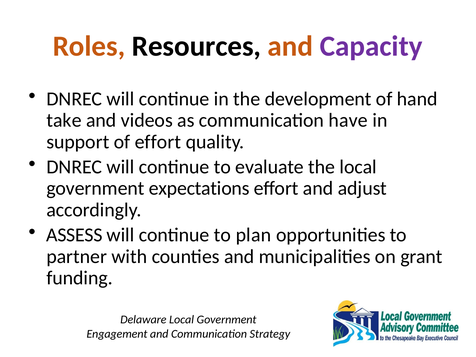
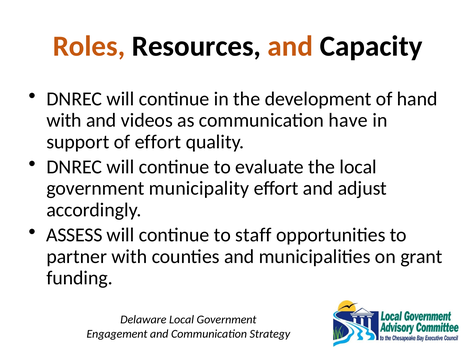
Capacity colour: purple -> black
take at (64, 120): take -> with
expectations: expectations -> municipality
plan: plan -> staff
